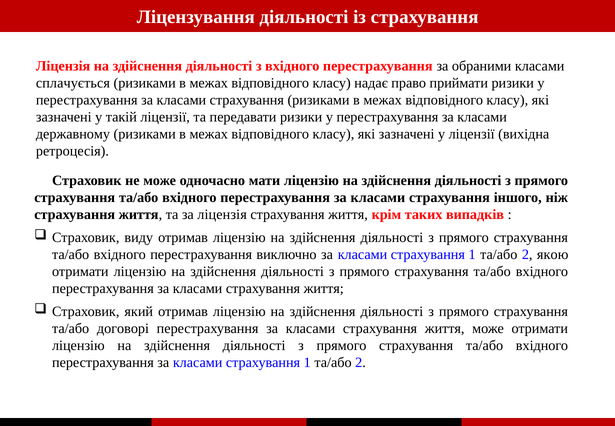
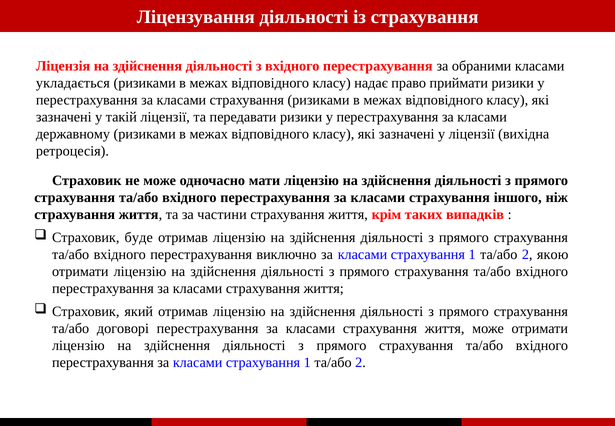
сплачується: сплачується -> укладається
за ліцензія: ліцензія -> частини
виду: виду -> буде
